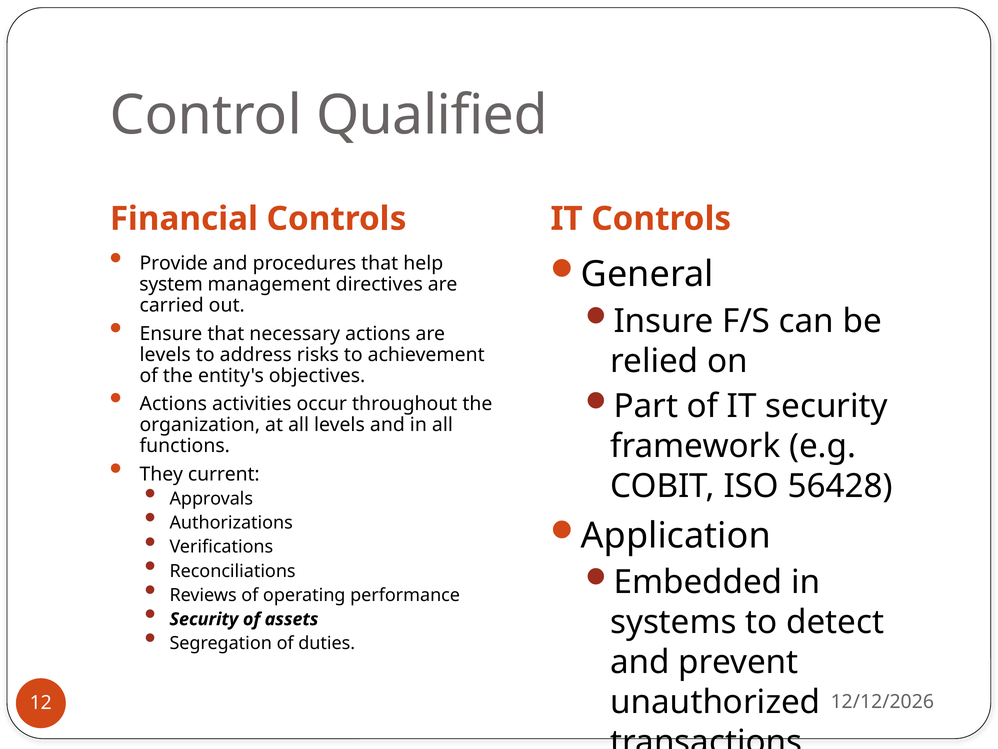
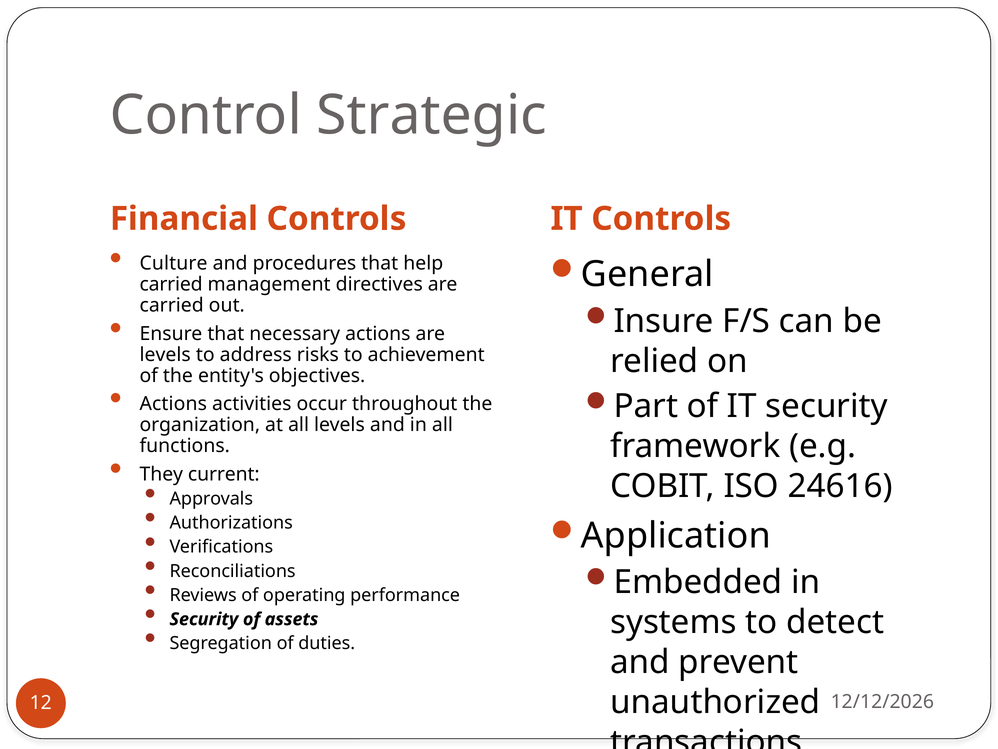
Qualified: Qualified -> Strategic
Provide: Provide -> Culture
system at (171, 284): system -> carried
56428: 56428 -> 24616
